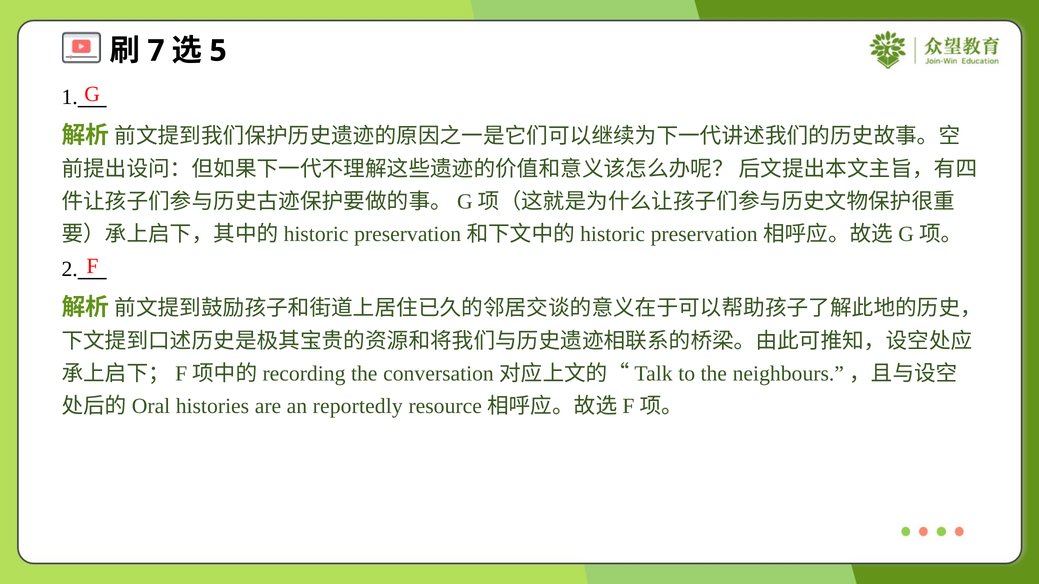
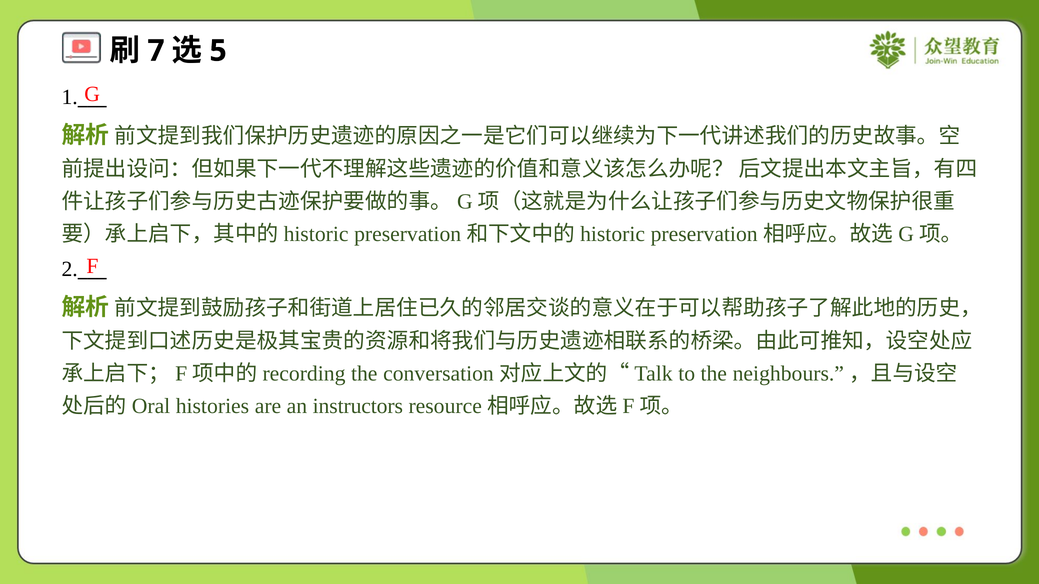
reportedly: reportedly -> instructors
